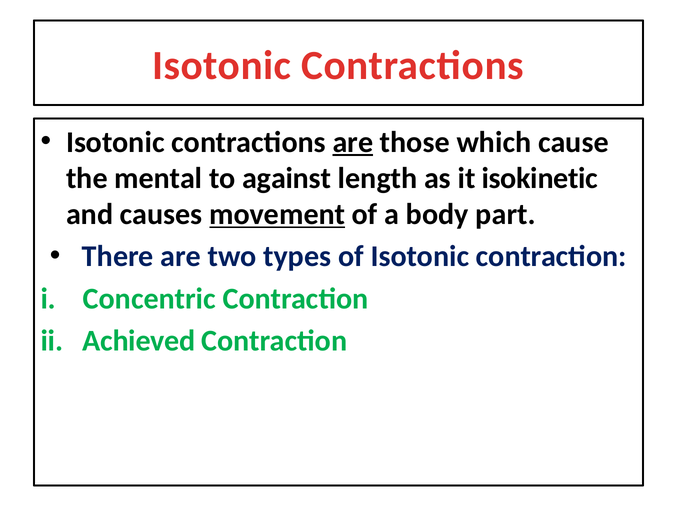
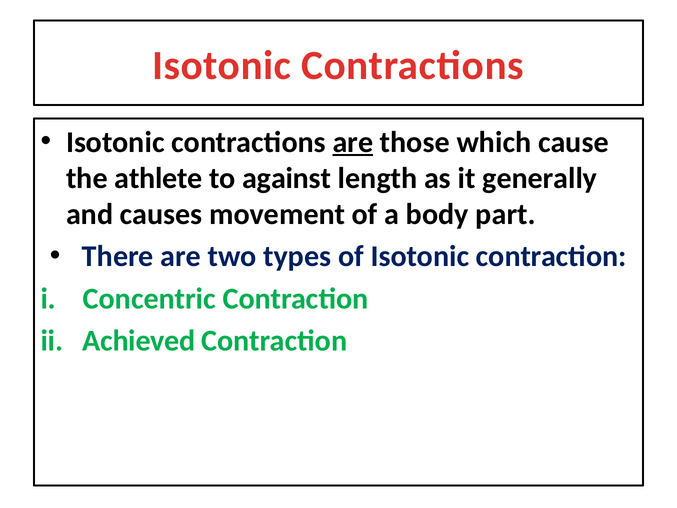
mental: mental -> athlete
isokinetic: isokinetic -> generally
movement underline: present -> none
